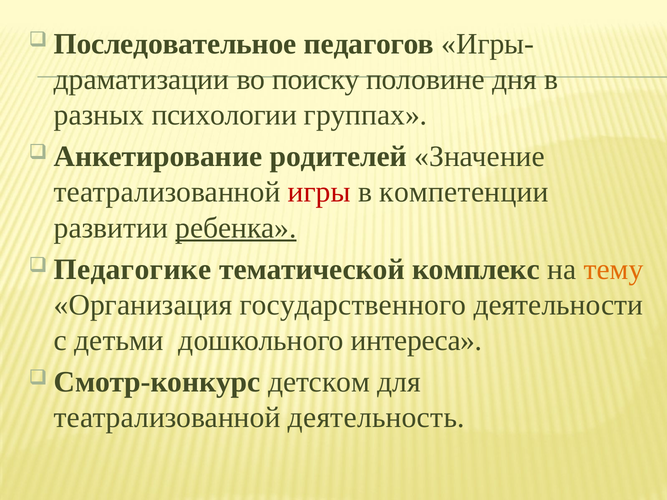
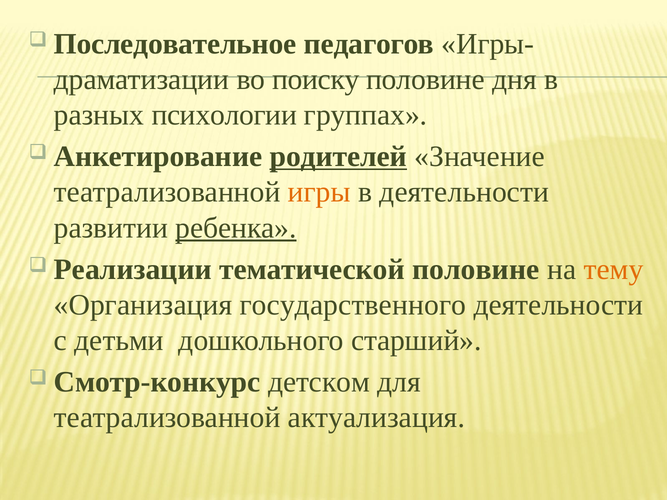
родителей underline: none -> present
игры colour: red -> orange
в компетенции: компетенции -> деятельности
Педагогике: Педагогике -> Реализации
тематической комплекс: комплекс -> половине
интереса: интереса -> старший
деятельность: деятельность -> актуализация
